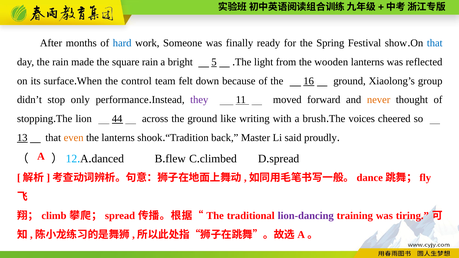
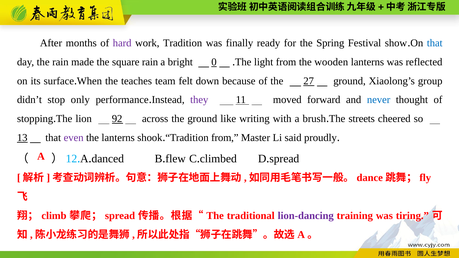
hard colour: blue -> purple
work Someone: Someone -> Tradition
5: 5 -> 0
control: control -> teaches
16: 16 -> 27
never colour: orange -> blue
44: 44 -> 92
voices: voices -> streets
even colour: orange -> purple
back at (225, 138): back -> from
